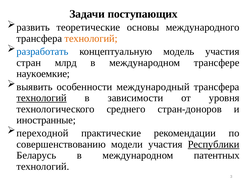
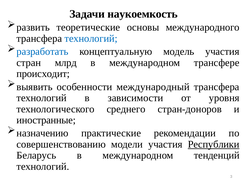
поступающих: поступающих -> наукоемкость
технологий at (91, 39) colour: orange -> blue
наукоемкие: наукоемкие -> происходит
технологий at (42, 98) underline: present -> none
переходной: переходной -> назначению
патентных: патентных -> тенденций
